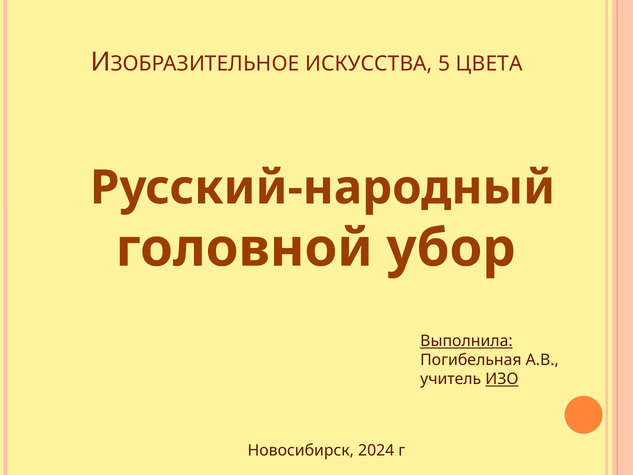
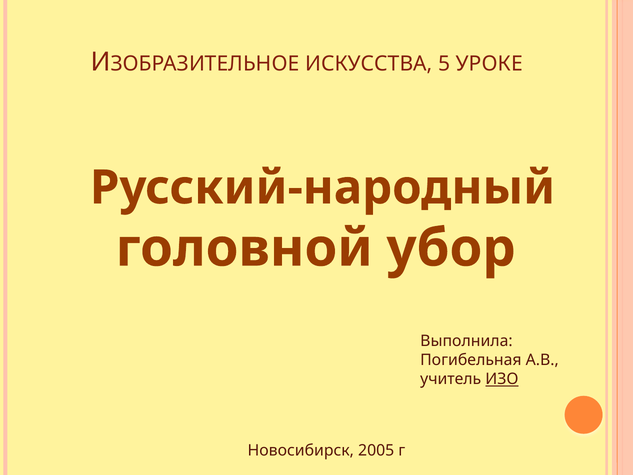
ЦВЕТА: ЦВЕТА -> УРОКЕ
Выполнила underline: present -> none
2024: 2024 -> 2005
